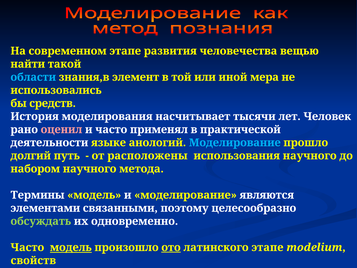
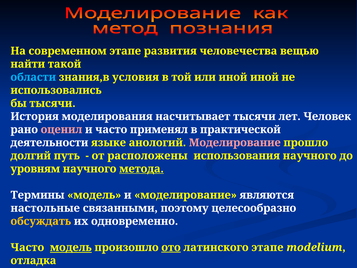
элемент: элемент -> условия
иной мера: мера -> иной
бы средств: средств -> тысячи
Моделирование at (235, 143) colour: light blue -> pink
набором: набором -> уровням
метода underline: none -> present
элементами: элементами -> настольные
обсуждать colour: light green -> yellow
свойств: свойств -> отладка
